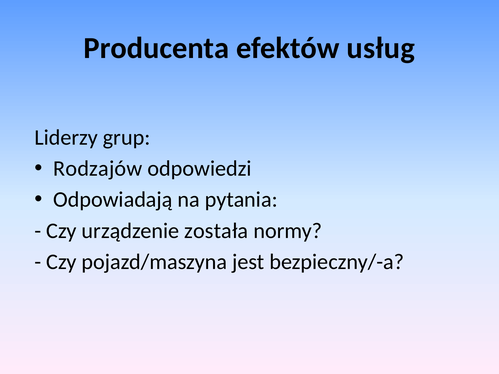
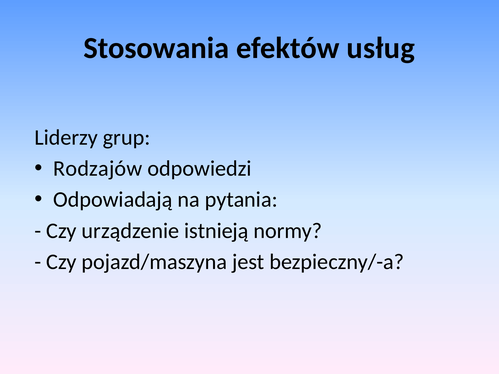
Producenta: Producenta -> Stosowania
została: została -> istnieją
